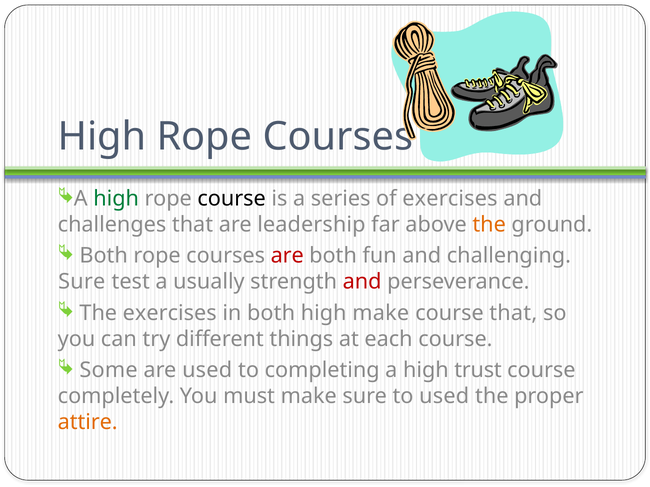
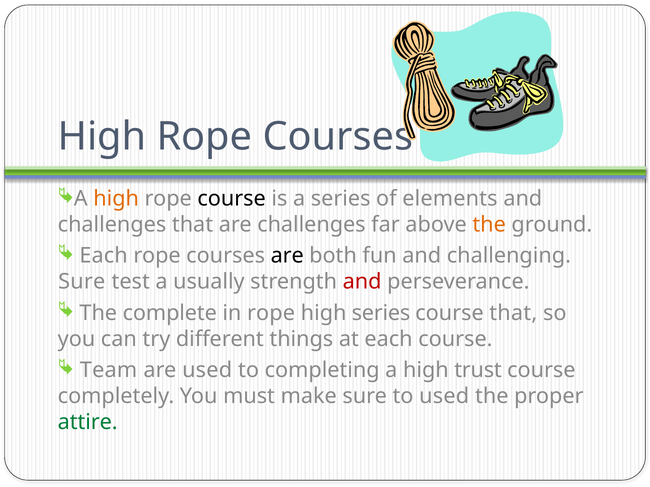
high at (116, 199) colour: green -> orange
of exercises: exercises -> elements
are leadership: leadership -> challenges
Both at (104, 256): Both -> Each
are at (287, 256) colour: red -> black
The exercises: exercises -> complete
in both: both -> rope
high make: make -> series
Some: Some -> Team
attire colour: orange -> green
